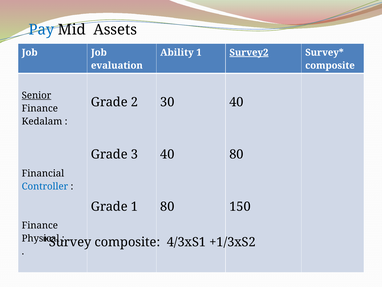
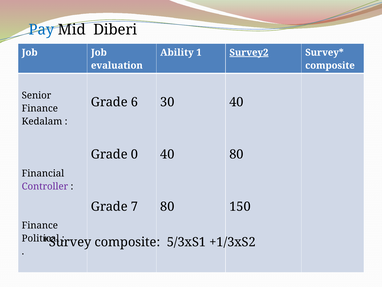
Assets: Assets -> Diberi
Senior underline: present -> none
2: 2 -> 6
3: 3 -> 0
Controller colour: blue -> purple
Grade 1: 1 -> 7
Physical: Physical -> Political
4/3xS1: 4/3xS1 -> 5/3xS1
